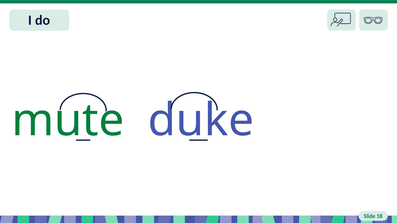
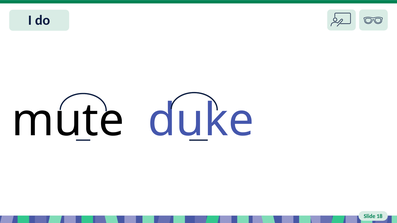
mute colour: green -> black
